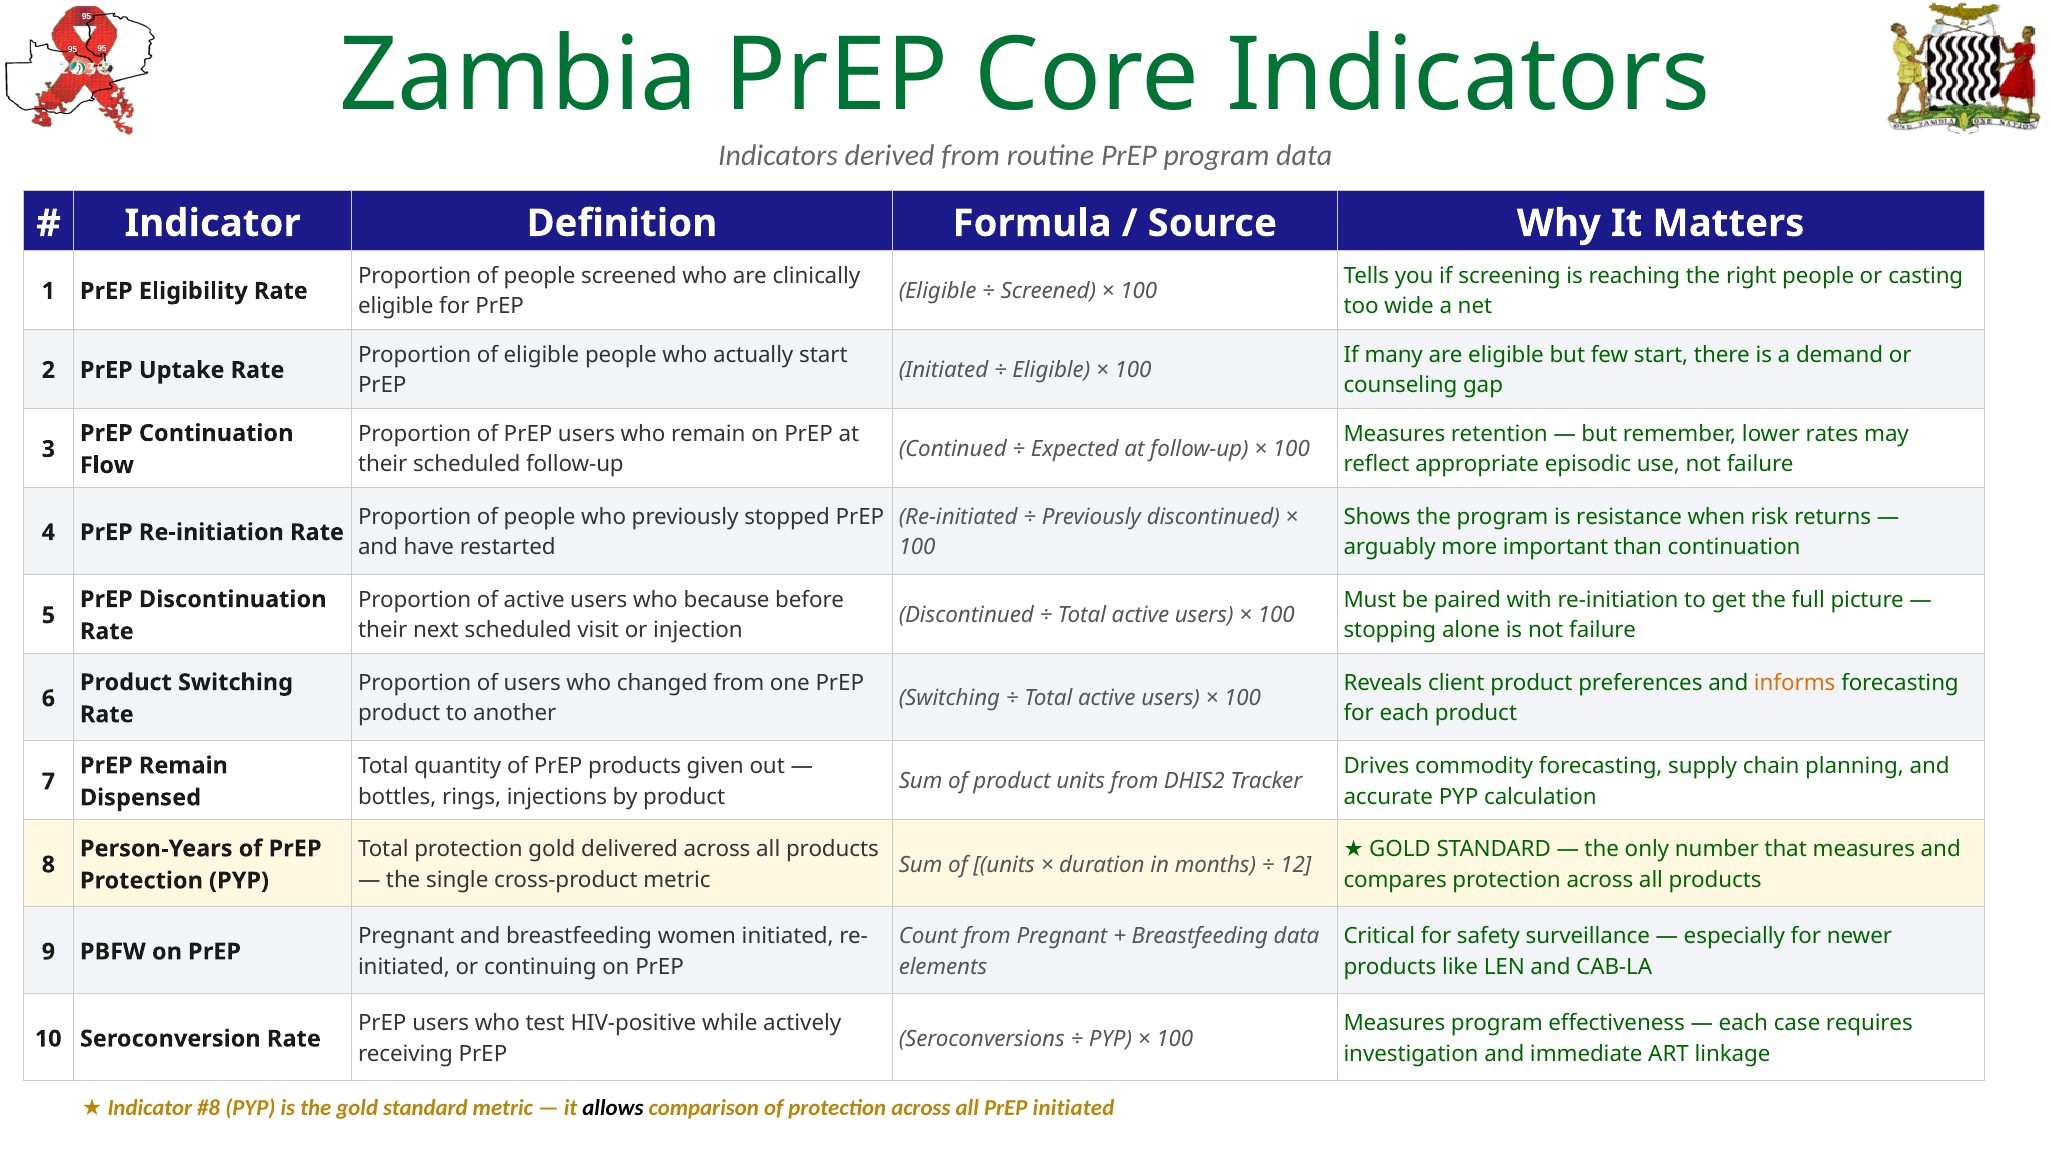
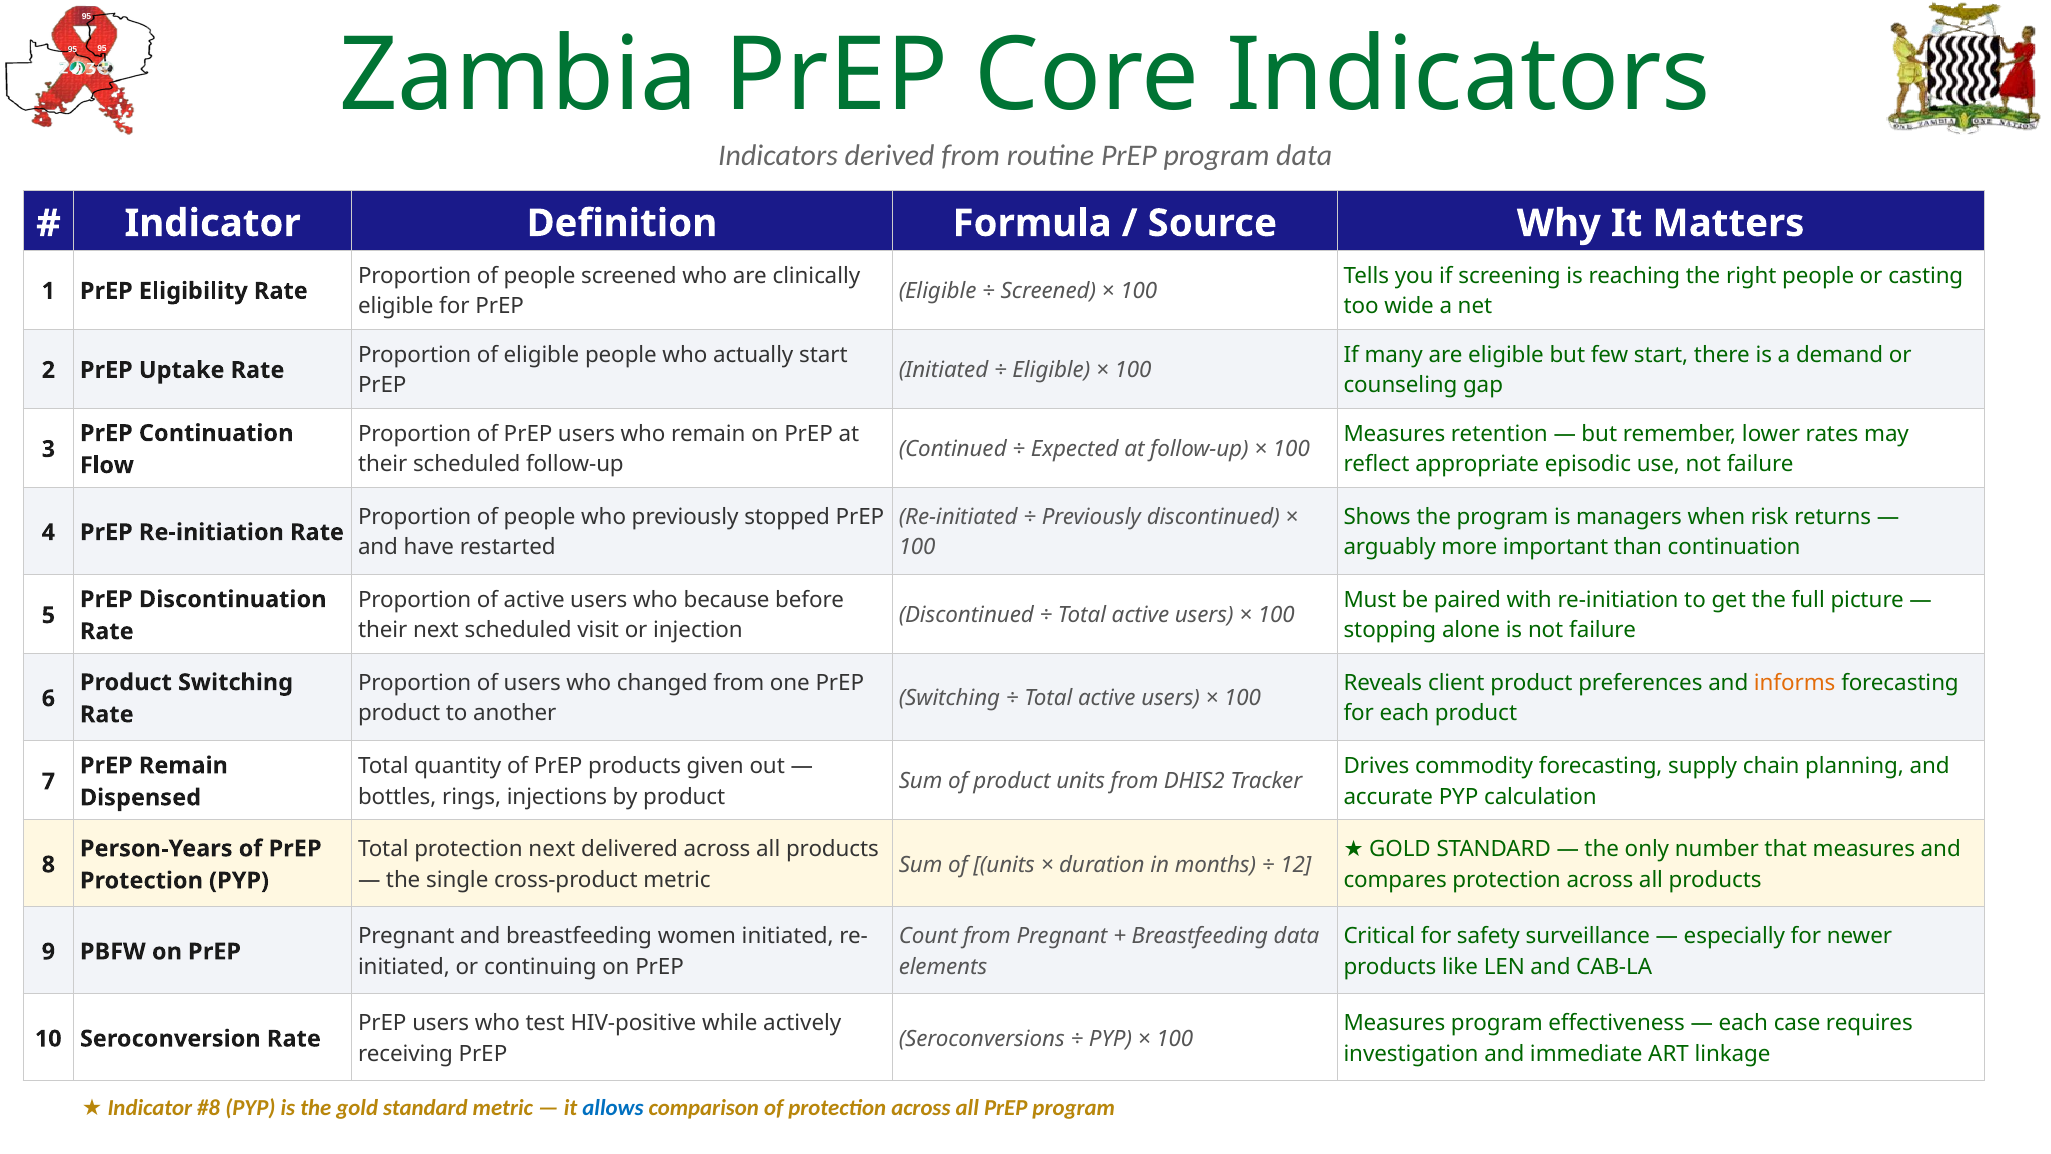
resistance: resistance -> managers
protection gold: gold -> next
allows colour: black -> blue
all PrEP initiated: initiated -> program
